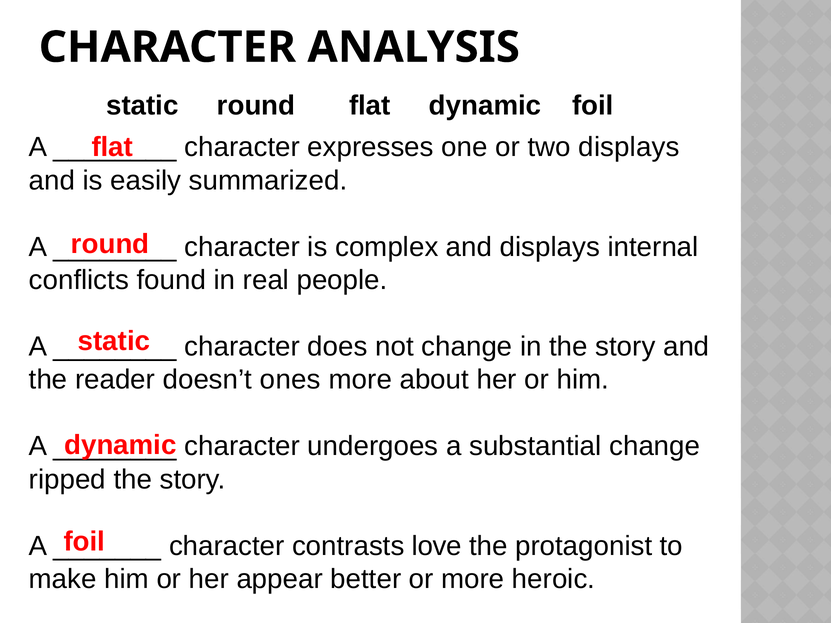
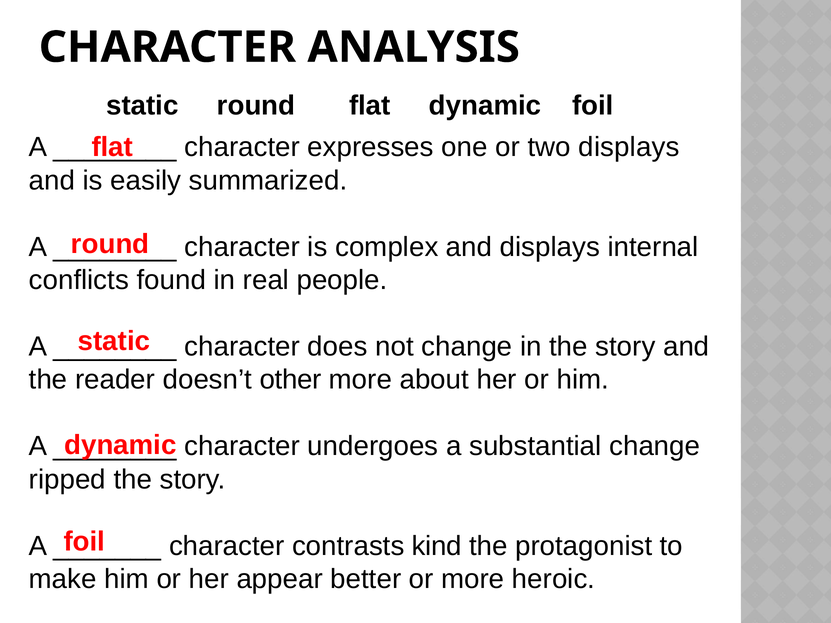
ones: ones -> other
love: love -> kind
